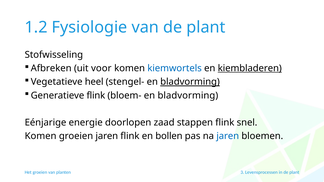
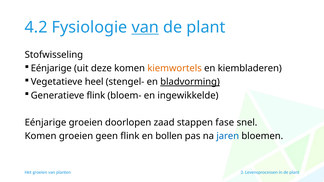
1.2: 1.2 -> 4.2
van at (145, 27) underline: none -> present
Afbreken at (51, 68): Afbreken -> Eénjarige
voor: voor -> deze
kiemwortels colour: blue -> orange
kiembladeren underline: present -> none
bloem- en bladvorming: bladvorming -> ingewikkelde
Eénjarige energie: energie -> groeien
stappen flink: flink -> fase
groeien jaren: jaren -> geen
